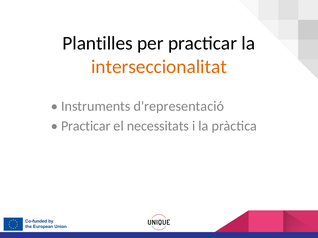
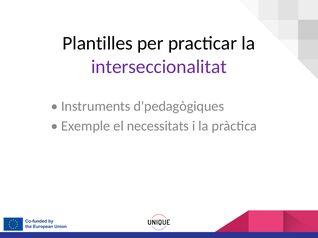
interseccionalitat colour: orange -> purple
d'representació: d'representació -> d'pedagògiques
Practicar at (86, 126): Practicar -> Exemple
